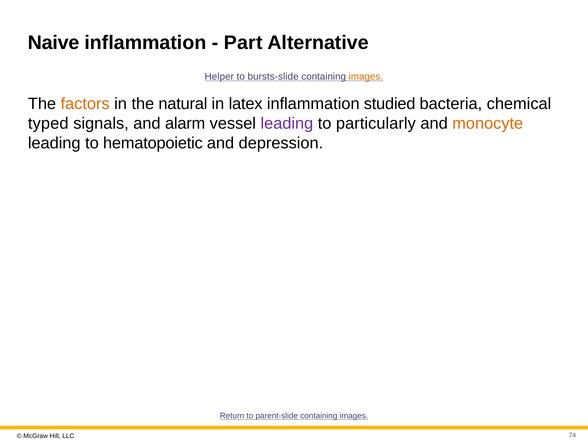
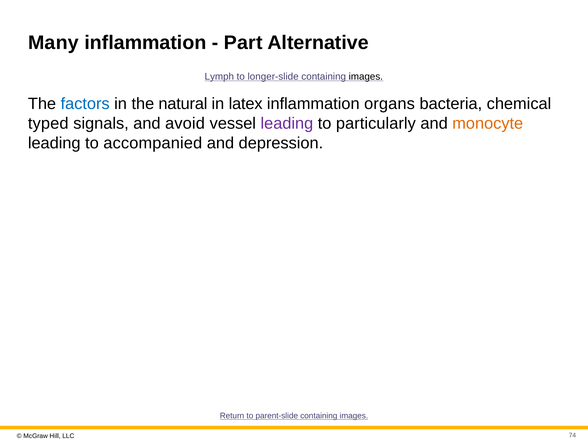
Naive: Naive -> Many
Helper: Helper -> Lymph
bursts-slide: bursts-slide -> longer-slide
images at (366, 77) colour: orange -> black
factors colour: orange -> blue
studied: studied -> organs
alarm: alarm -> avoid
hematopoietic: hematopoietic -> accompanied
